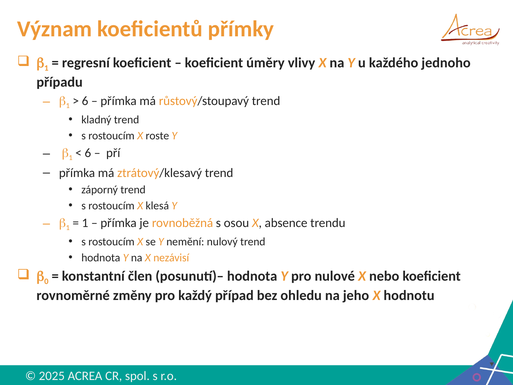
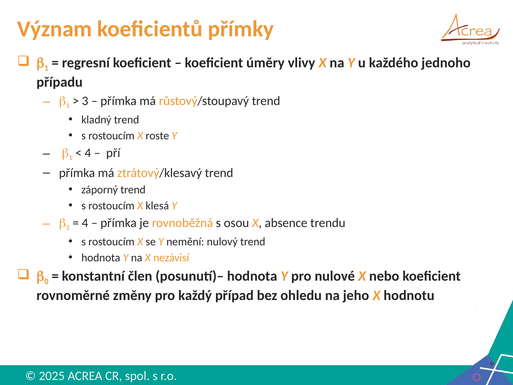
6 at (85, 101): 6 -> 3
6 at (88, 153): 6 -> 4
1 at (85, 223): 1 -> 4
